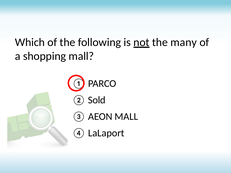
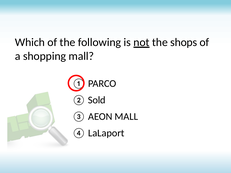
many: many -> shops
